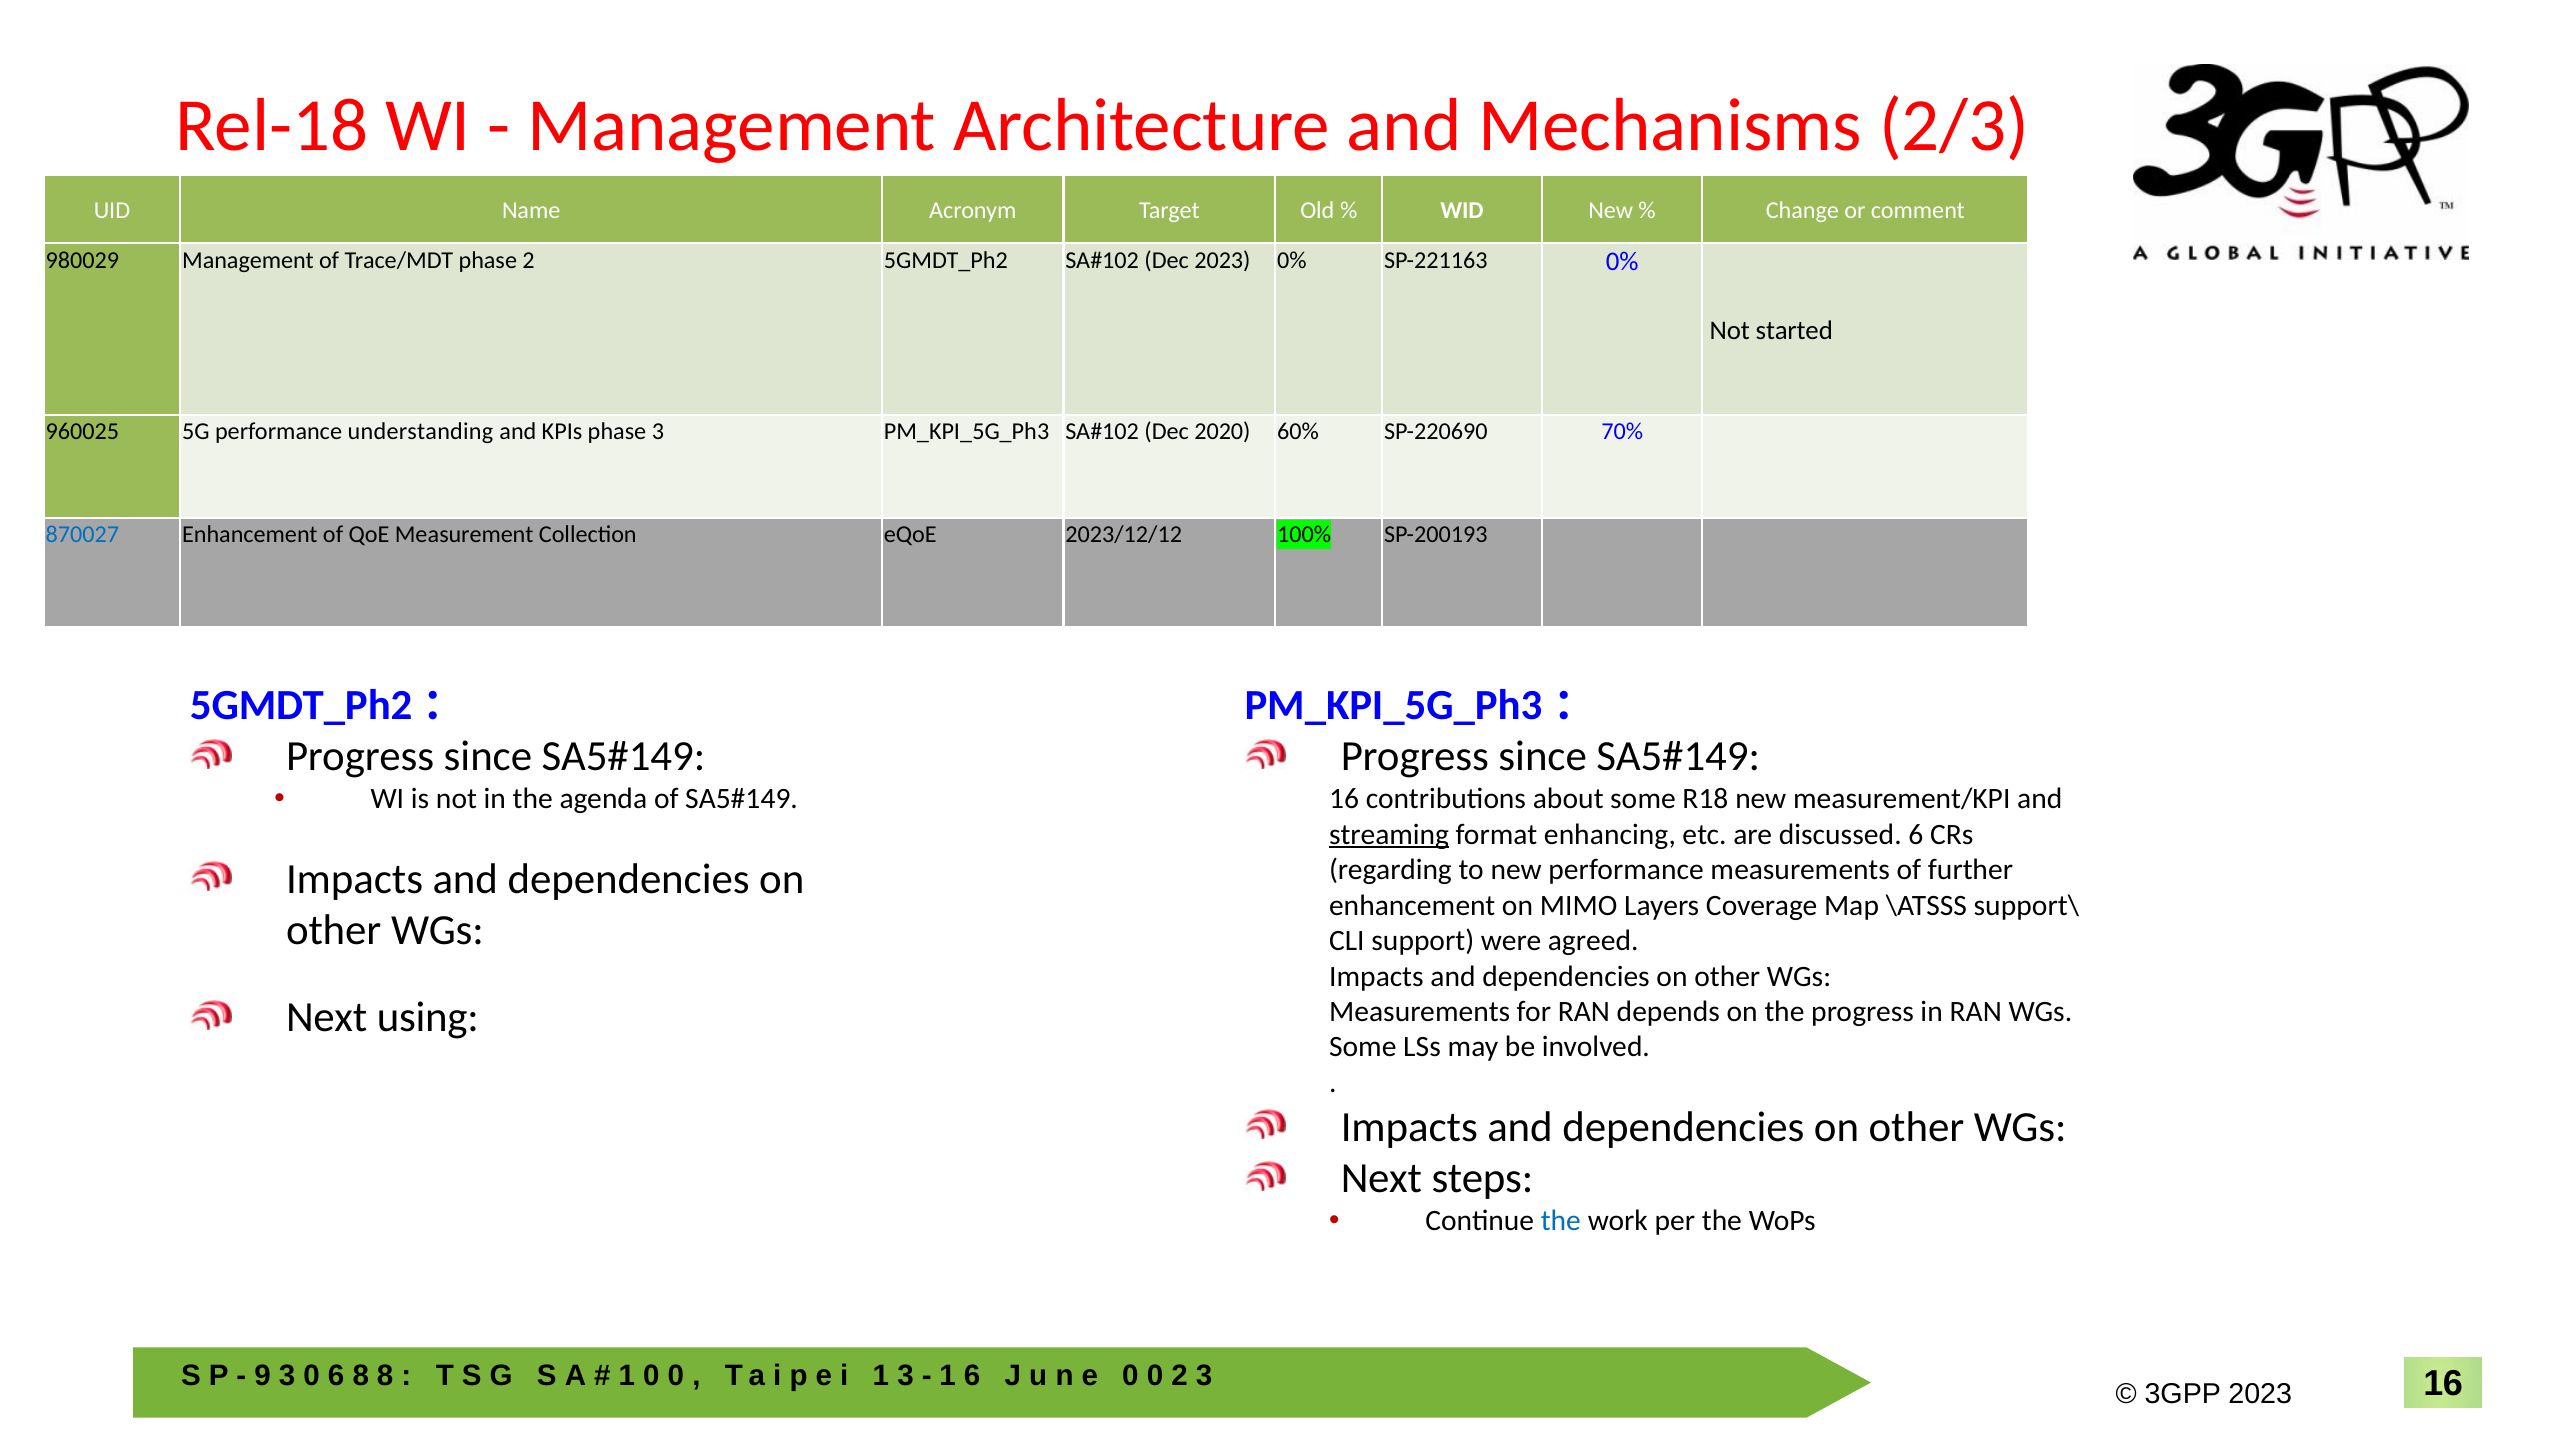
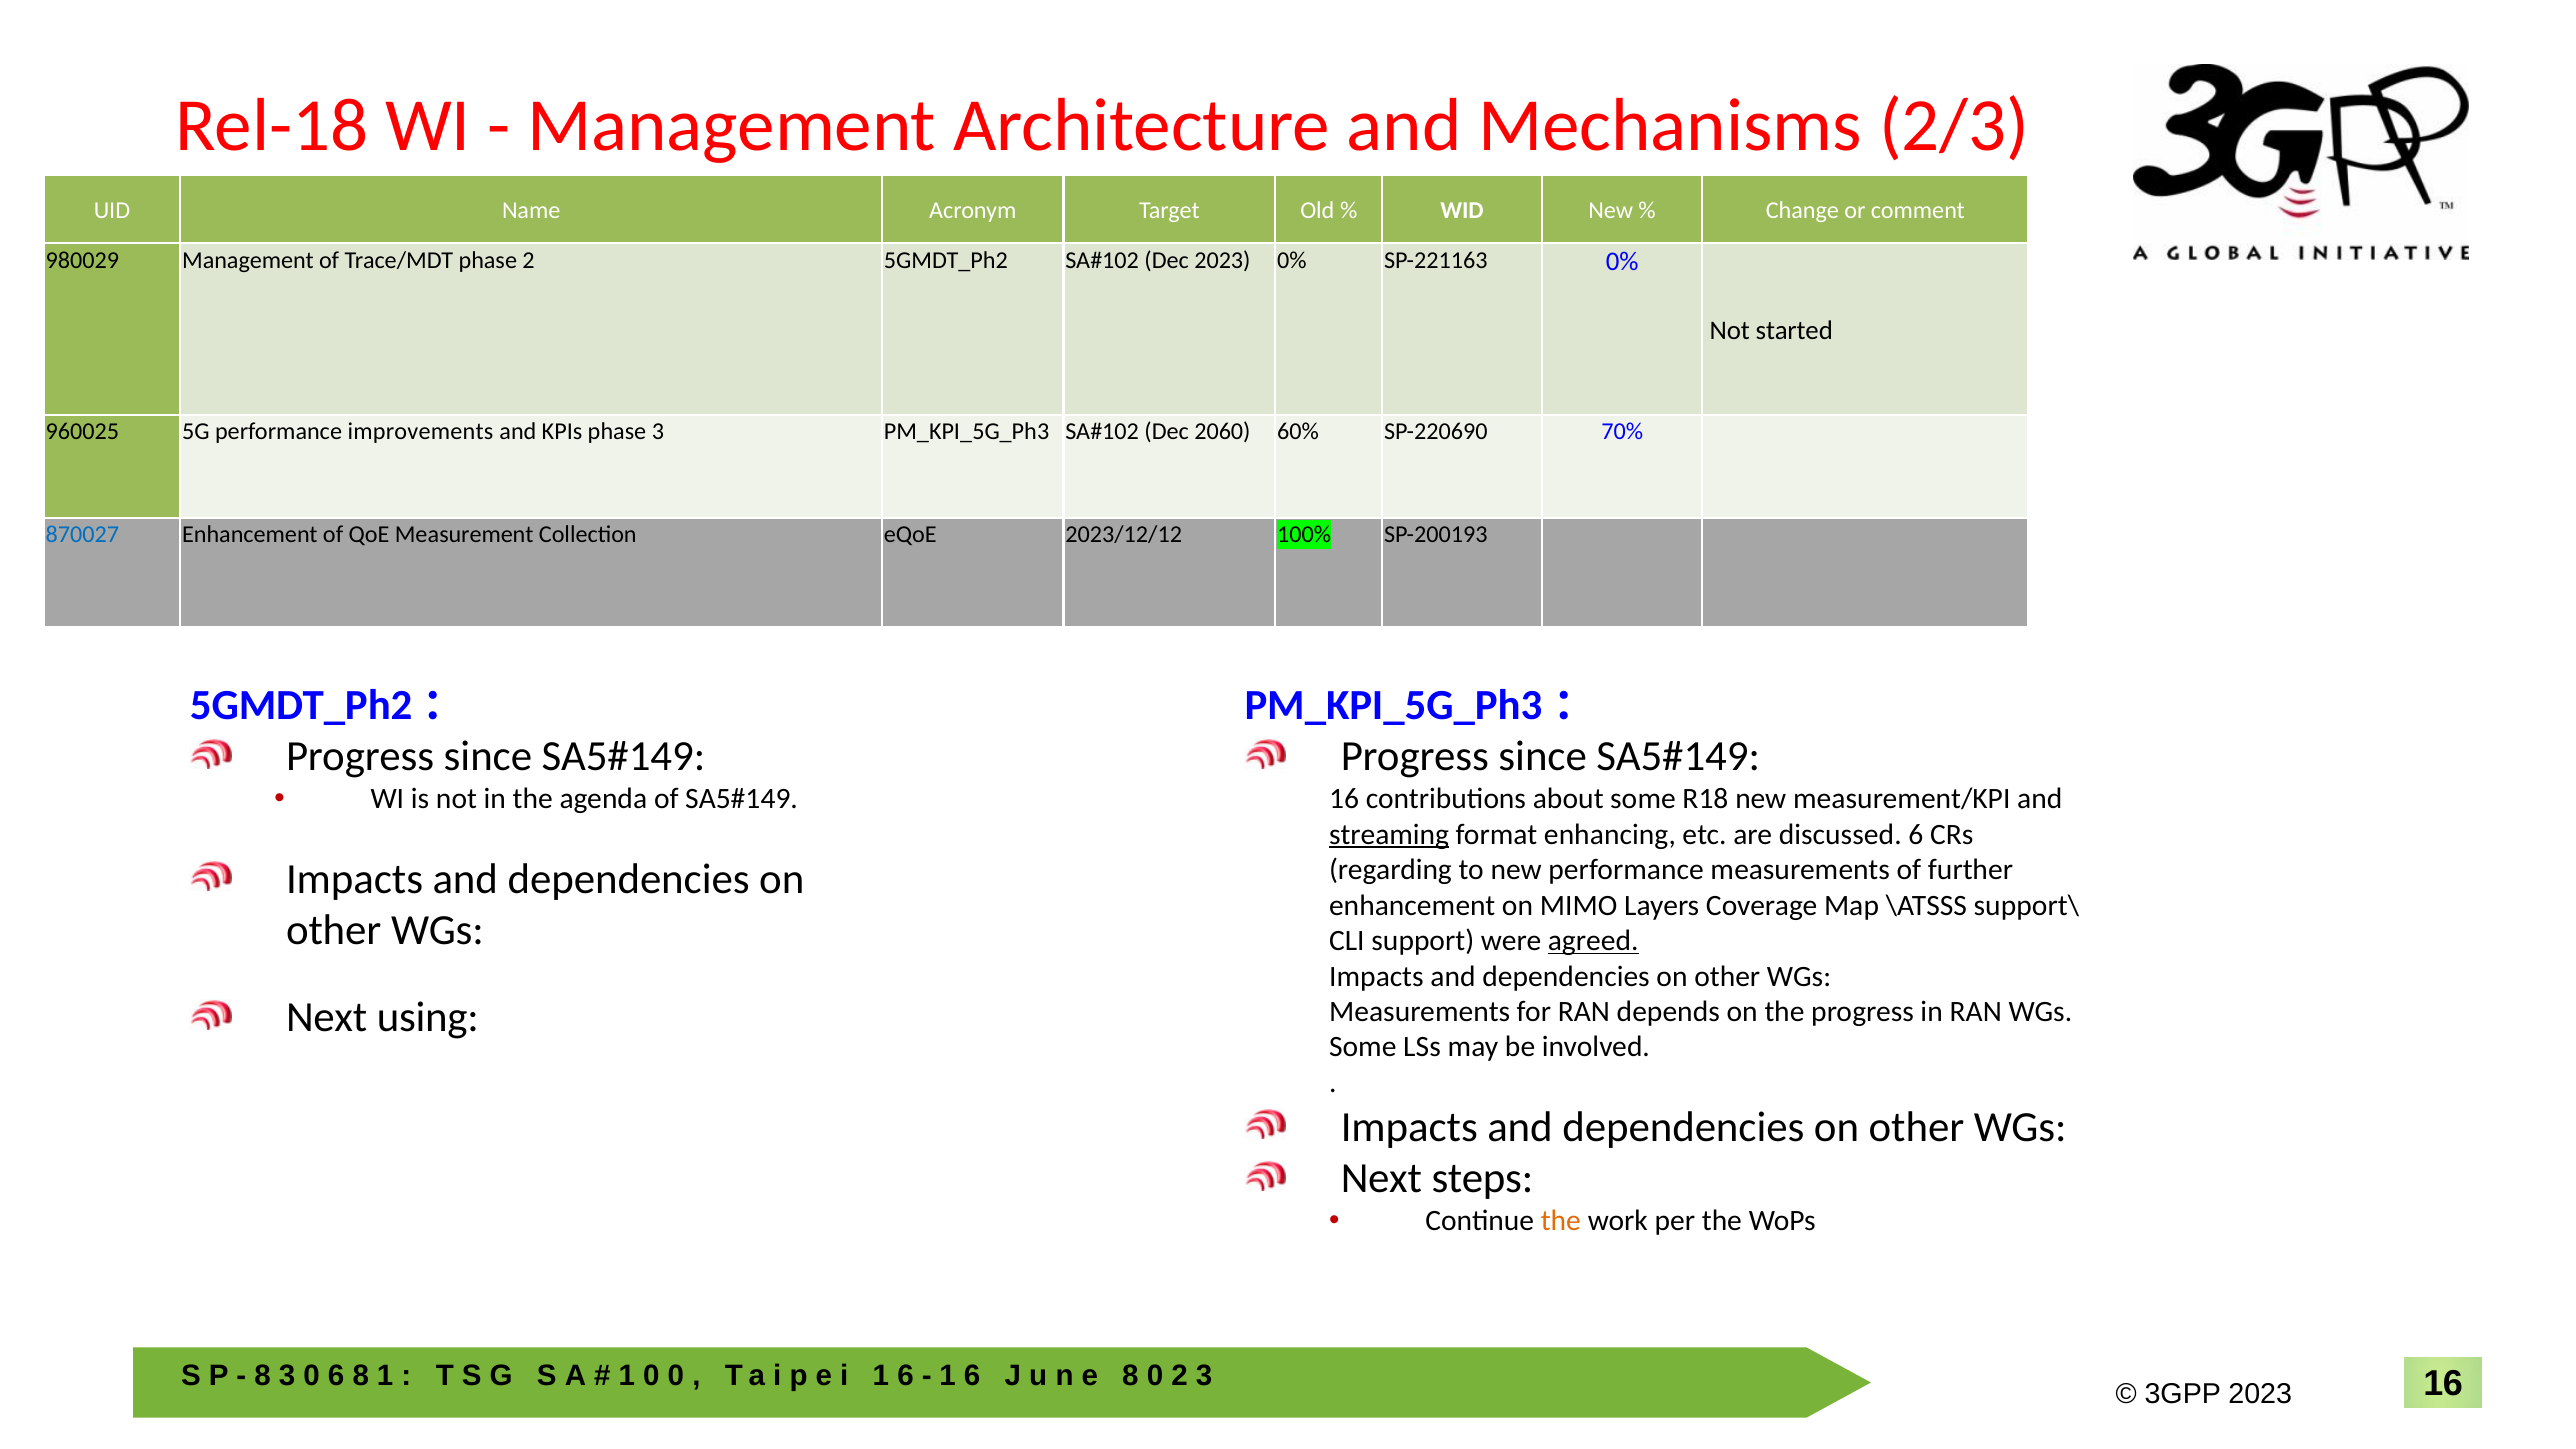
understanding: understanding -> improvements
2020: 2020 -> 2060
agreed underline: none -> present
the at (1561, 1221) colour: blue -> orange
9 at (263, 1376): 9 -> 8
8 at (385, 1376): 8 -> 1
3 at (905, 1376): 3 -> 6
0 at (1130, 1376): 0 -> 8
